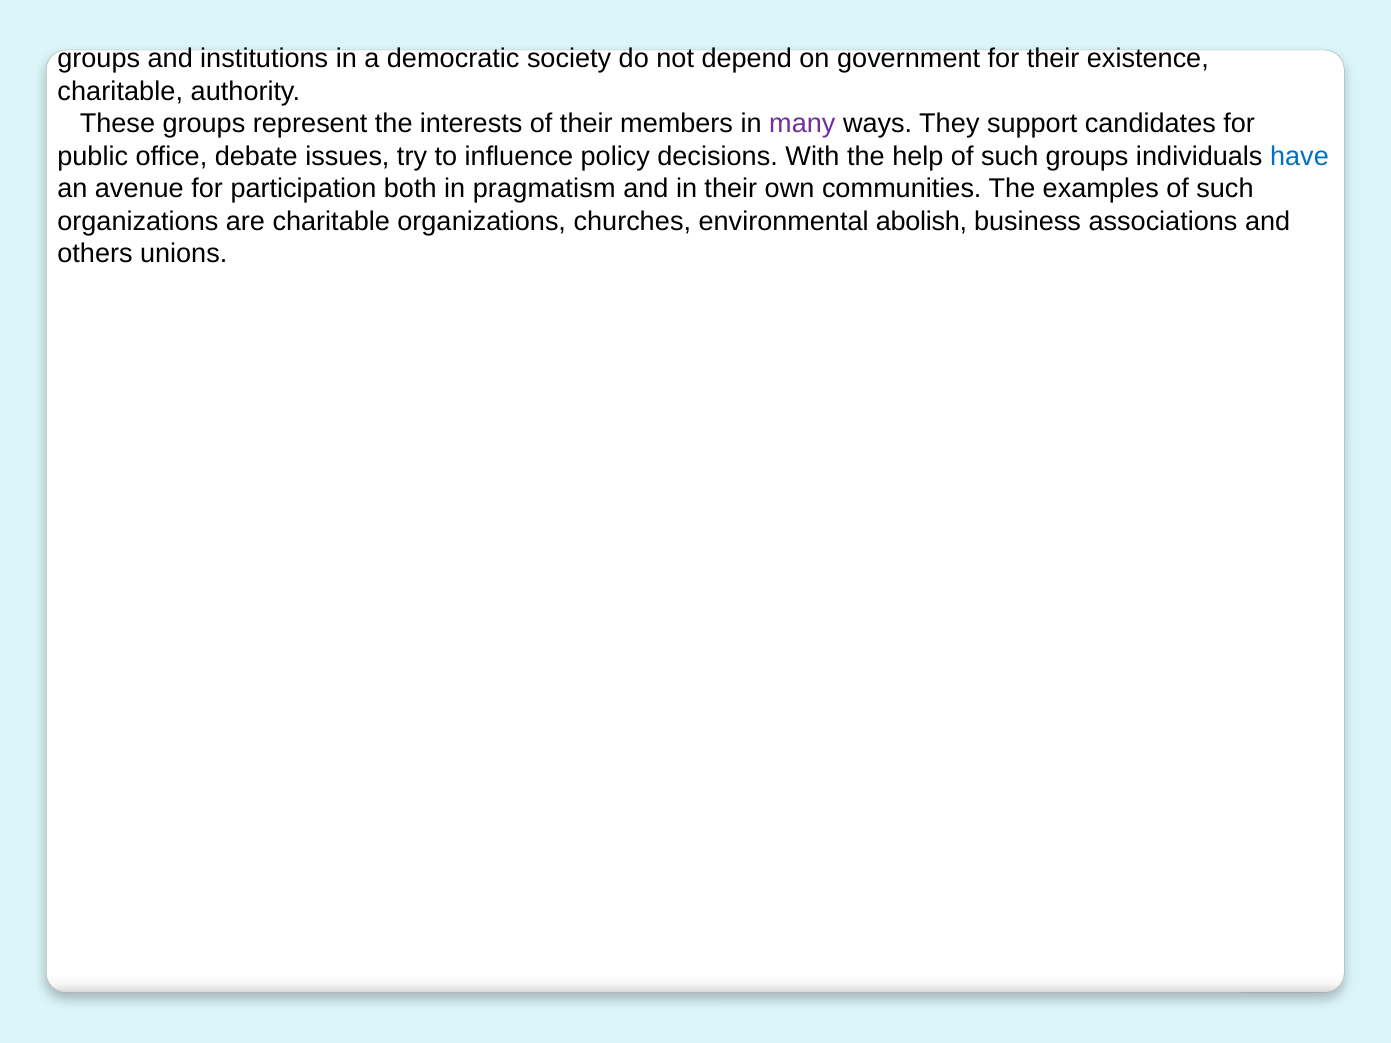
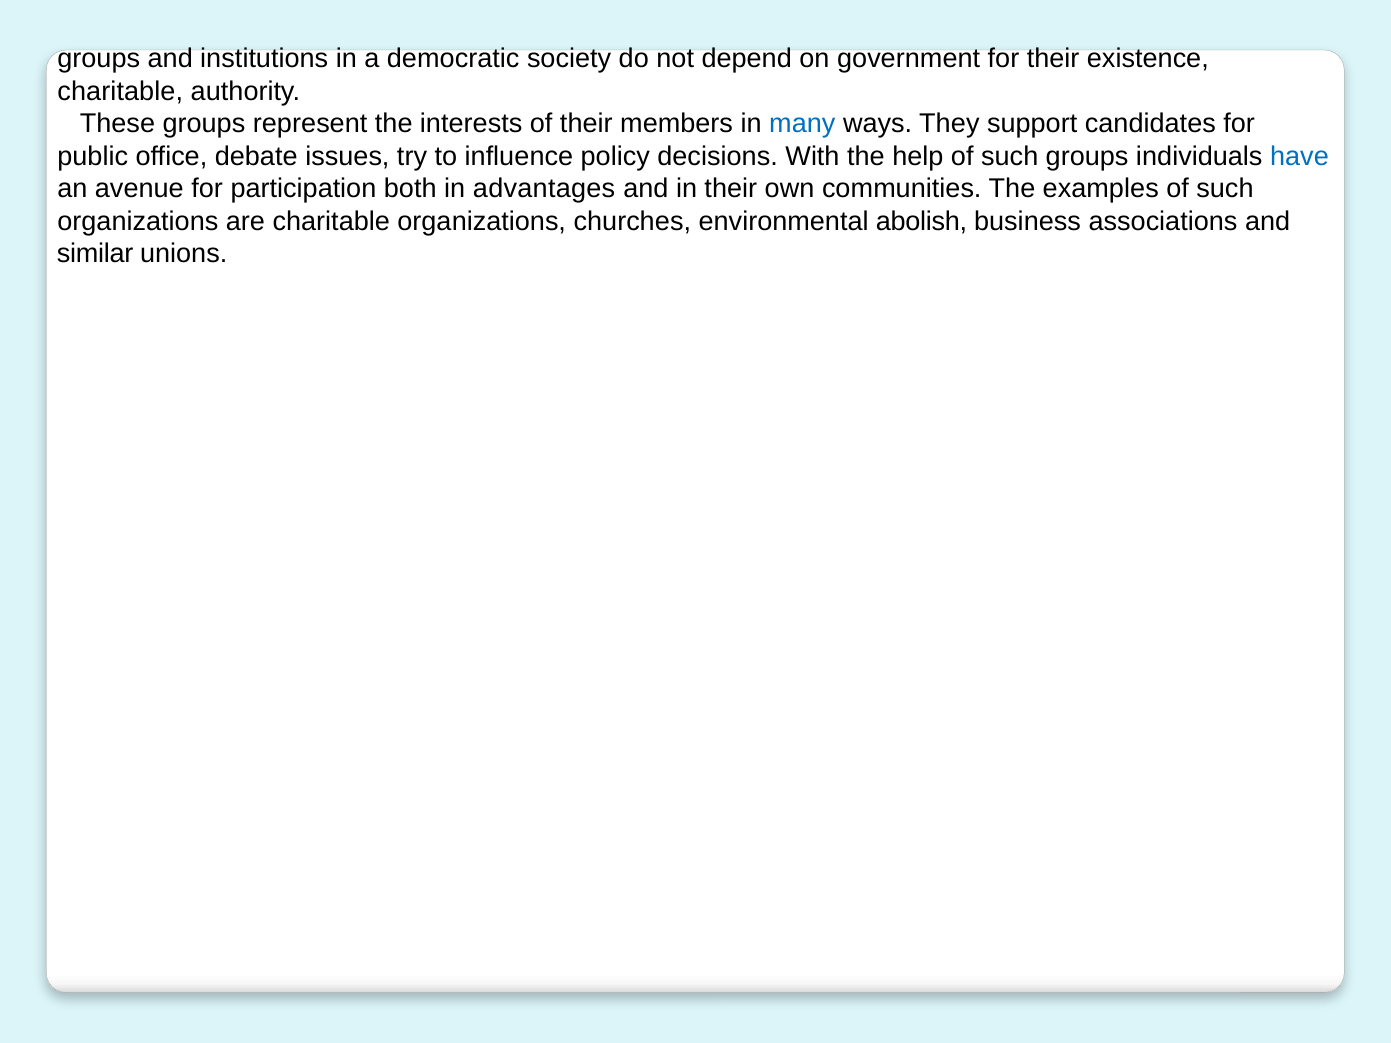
many colour: purple -> blue
pragmatism: pragmatism -> advantages
others: others -> similar
